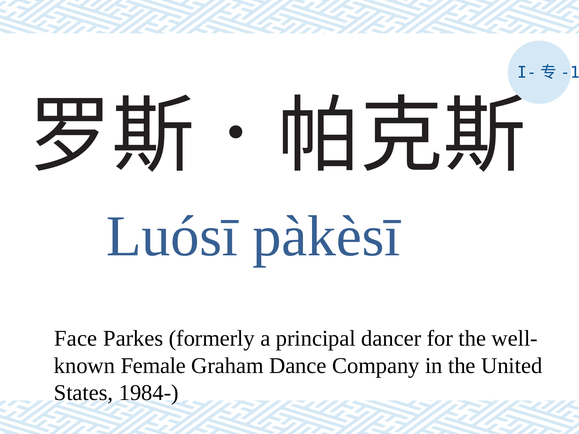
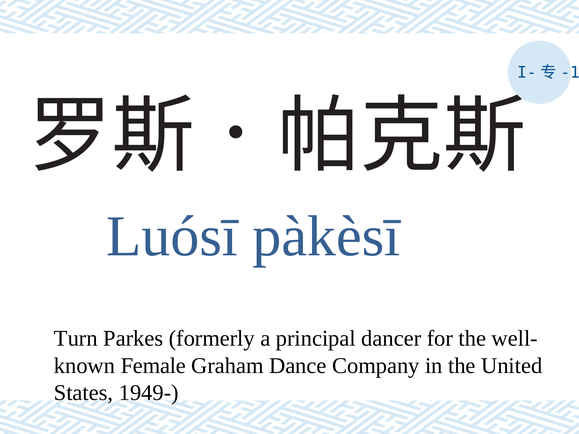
Face: Face -> Turn
1984-: 1984- -> 1949-
